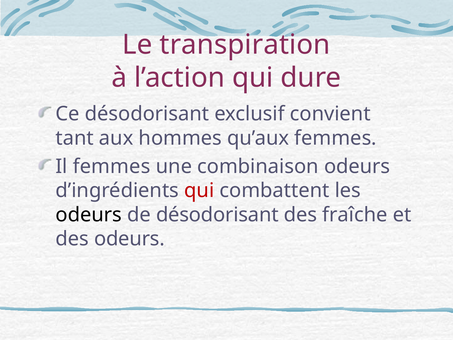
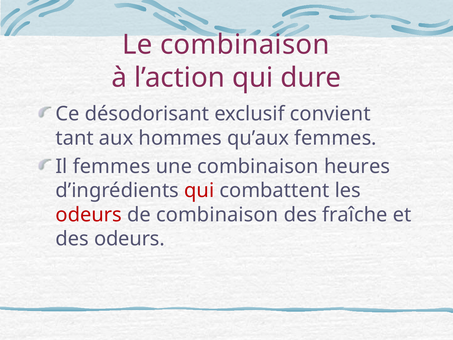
Le transpiration: transpiration -> combinaison
combinaison odeurs: odeurs -> heures
odeurs at (89, 215) colour: black -> red
de désodorisant: désodorisant -> combinaison
